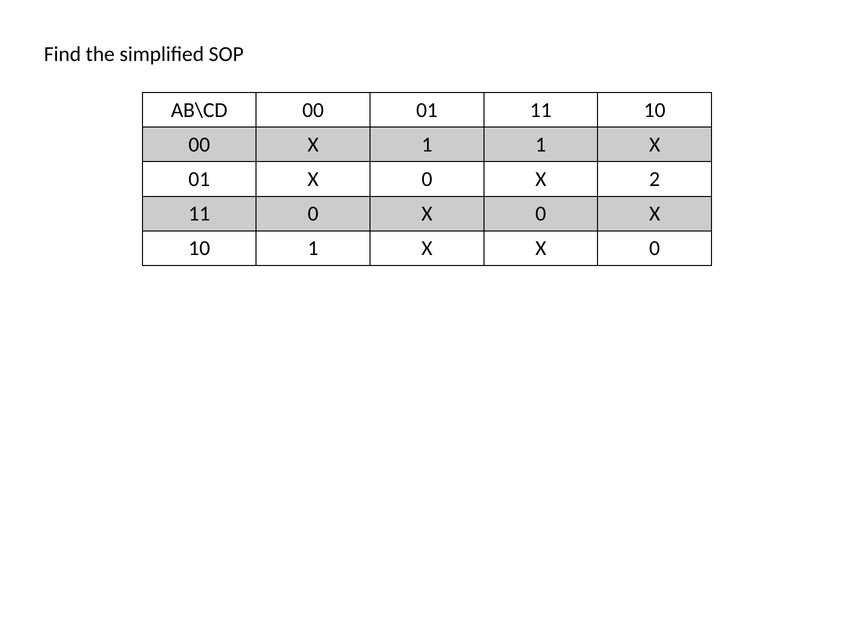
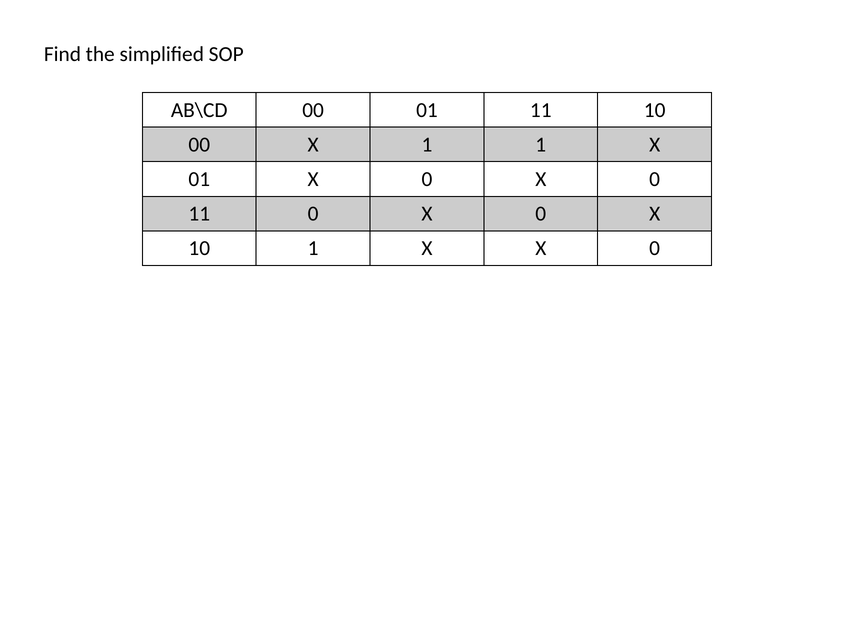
X 0 X 2: 2 -> 0
